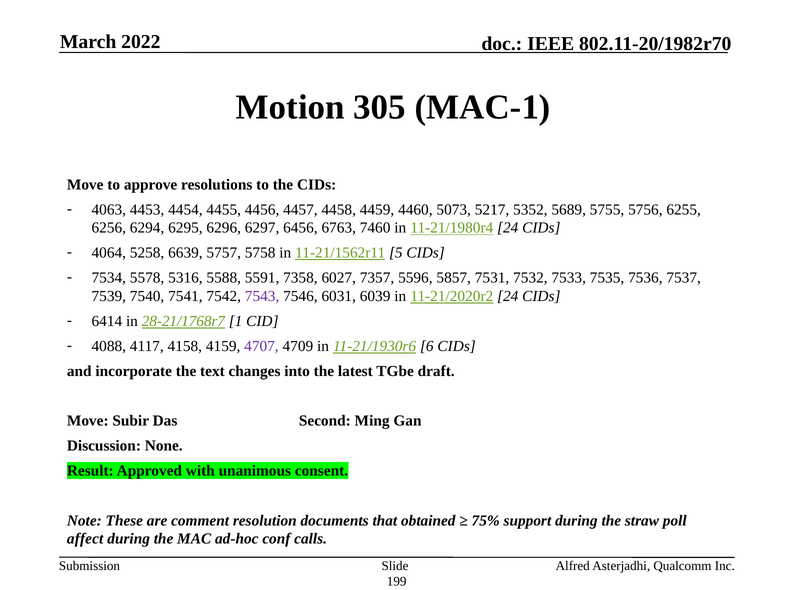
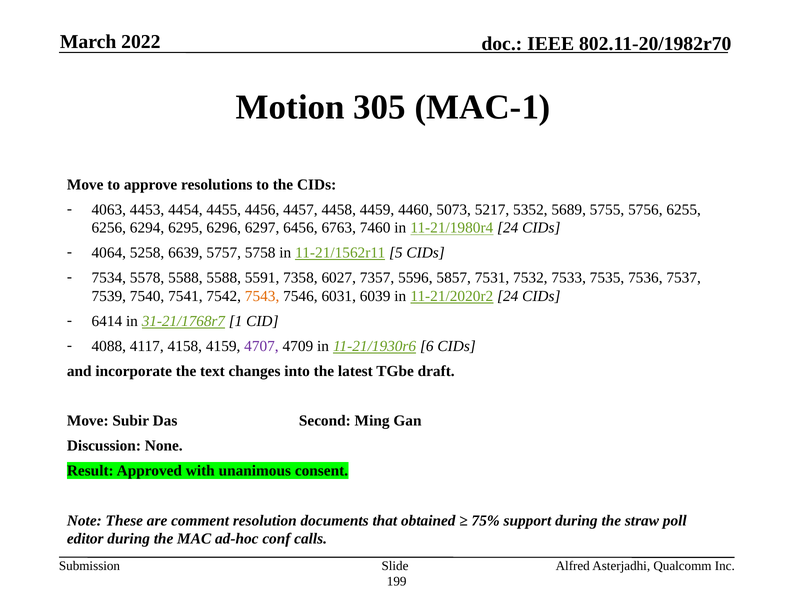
5578 5316: 5316 -> 5588
7543 colour: purple -> orange
28-21/1768r7: 28-21/1768r7 -> 31-21/1768r7
affect: affect -> editor
